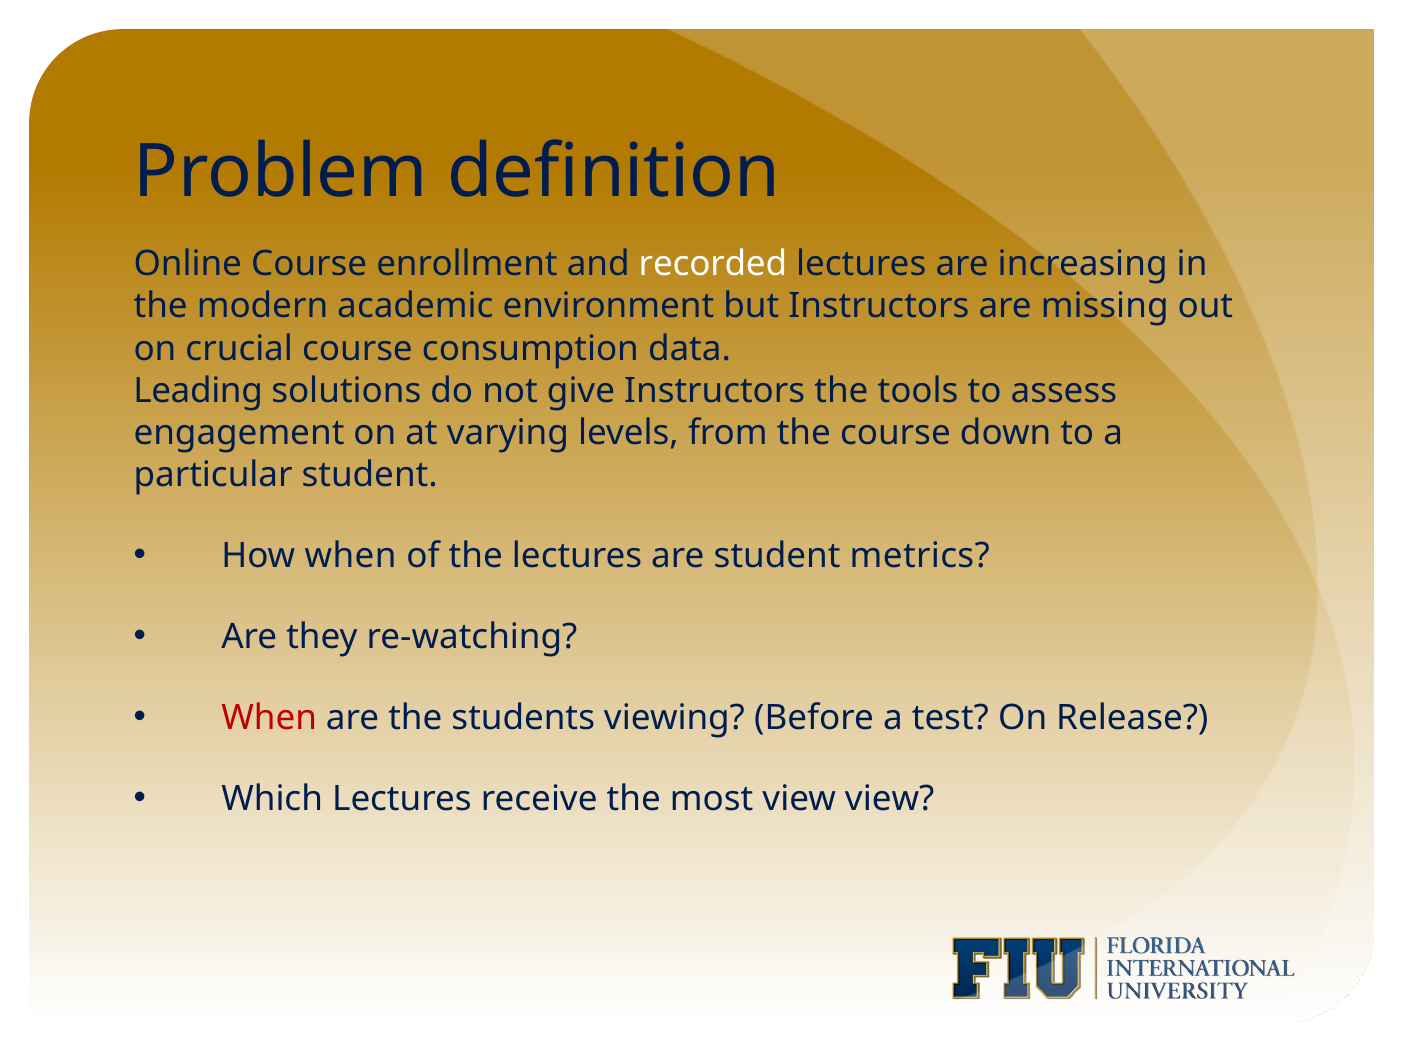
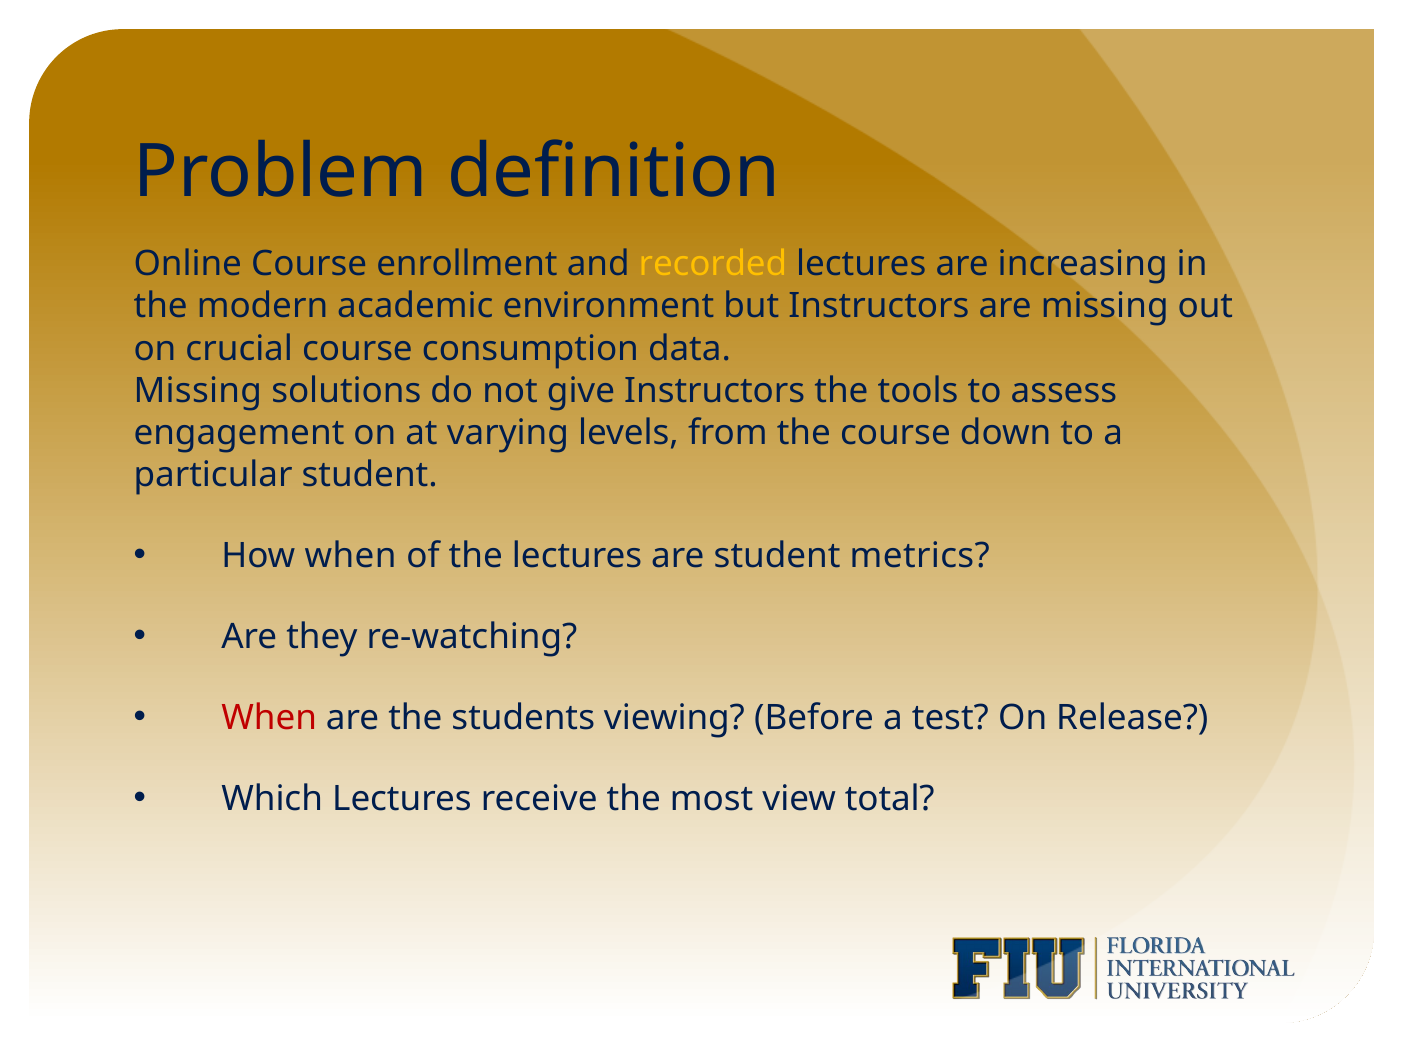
recorded colour: white -> yellow
Leading at (198, 391): Leading -> Missing
view view: view -> total
